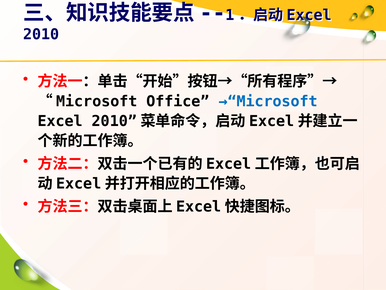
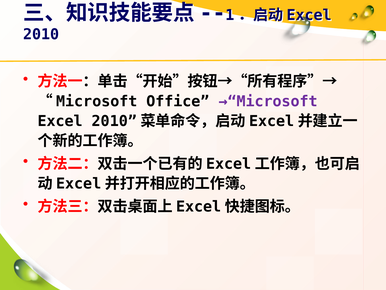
→“Microsoft colour: blue -> purple
